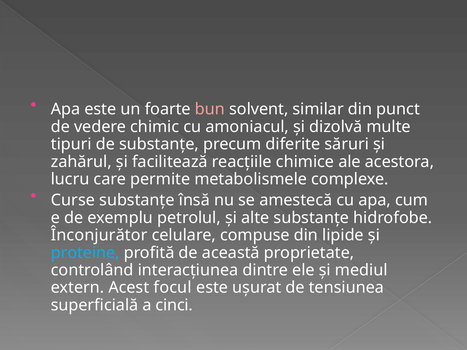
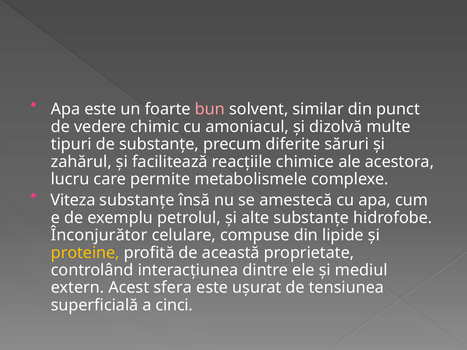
Curse: Curse -> Viteza
proteine colour: light blue -> yellow
focul: focul -> sfera
